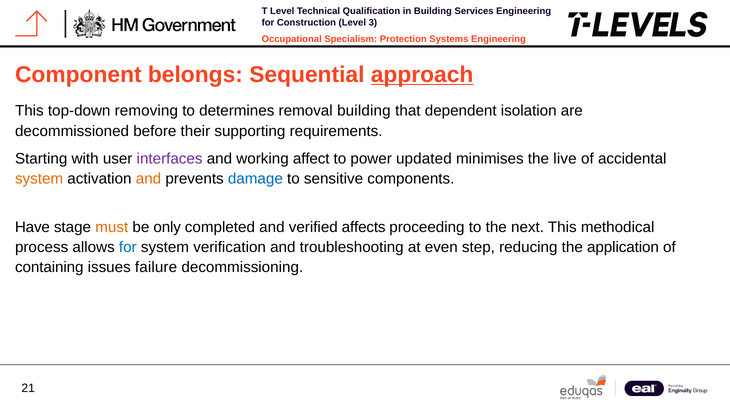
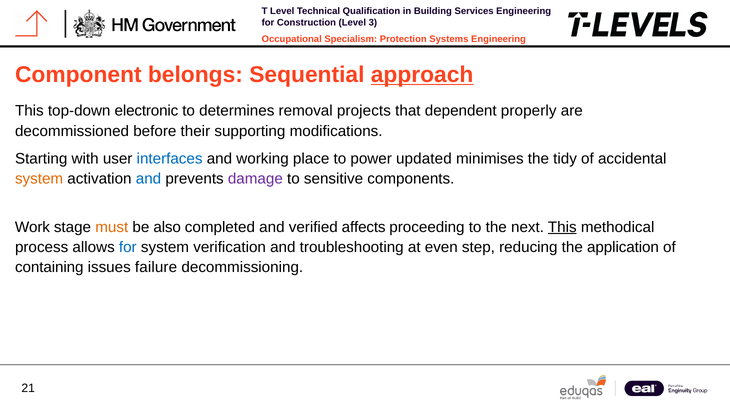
removing: removing -> electronic
removal building: building -> projects
isolation: isolation -> properly
requirements: requirements -> modifications
interfaces colour: purple -> blue
affect: affect -> place
live: live -> tidy
and at (148, 179) colour: orange -> blue
damage colour: blue -> purple
Have: Have -> Work
only: only -> also
This at (562, 227) underline: none -> present
